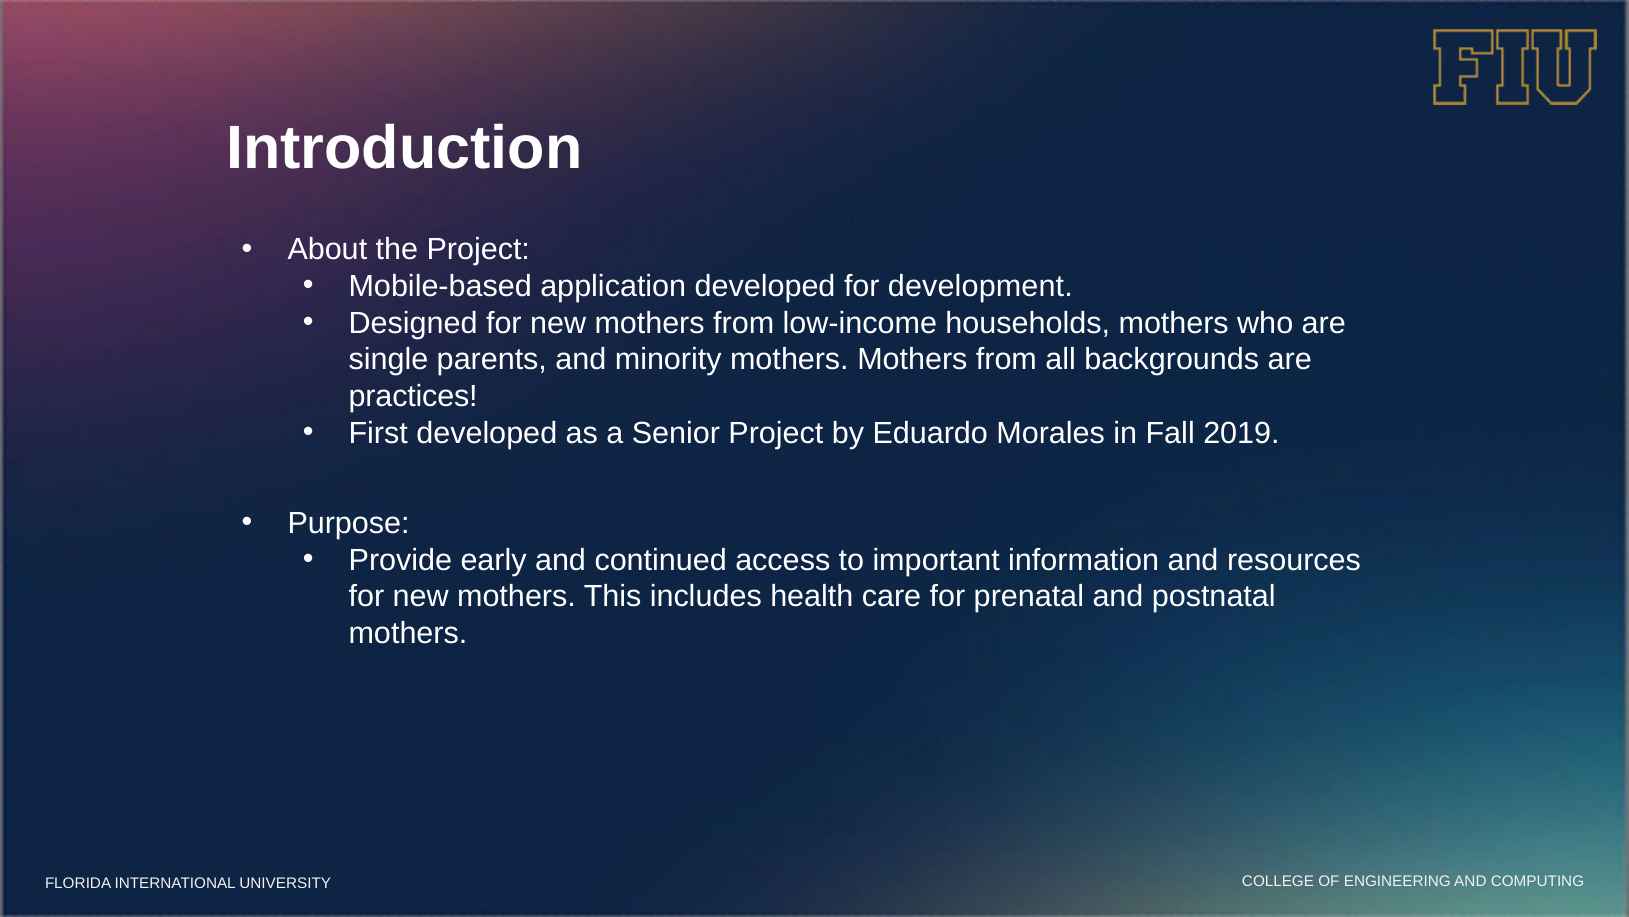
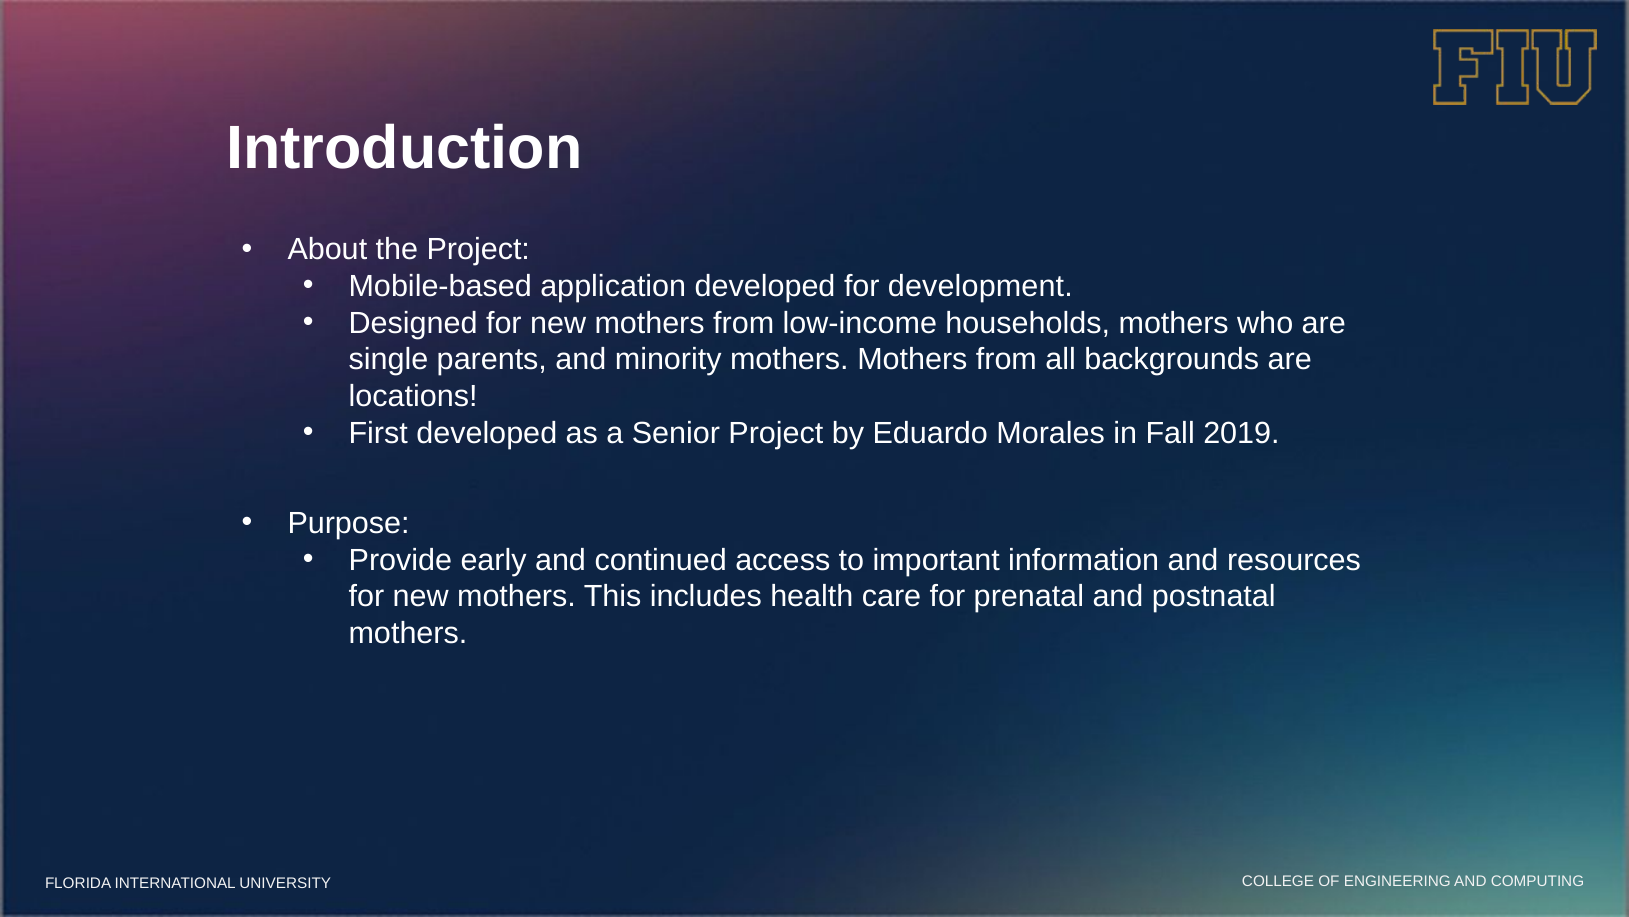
practices: practices -> locations
